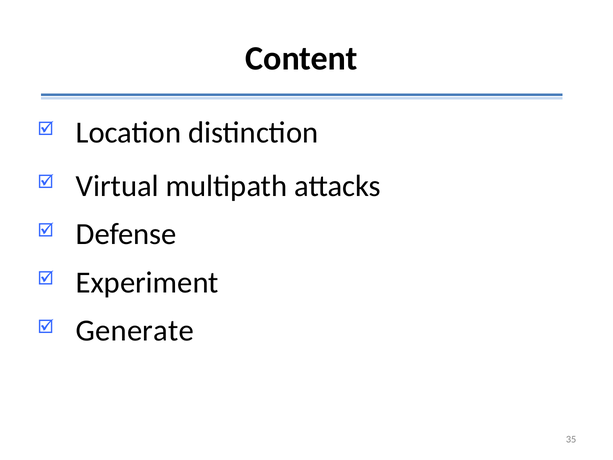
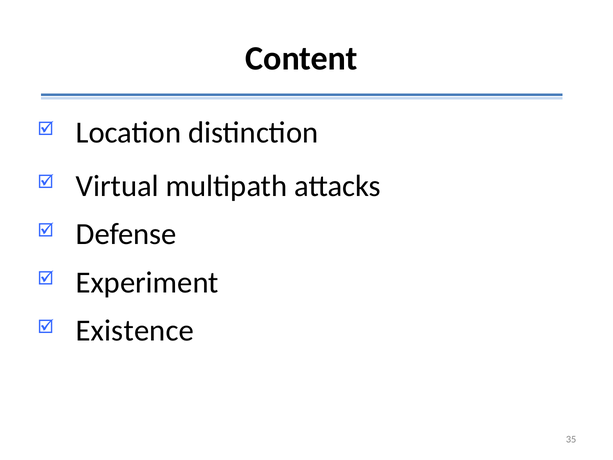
Generate: Generate -> Existence
